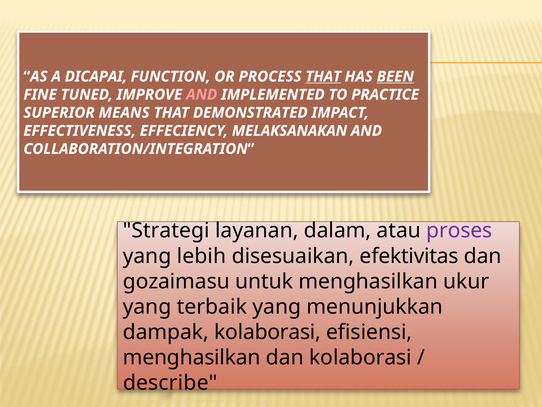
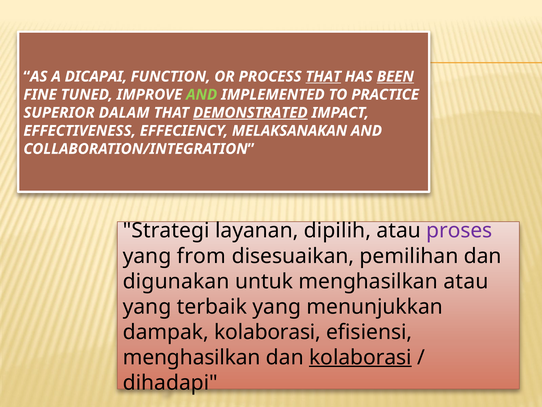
AND at (202, 95) colour: pink -> light green
MEANS: MEANS -> DALAM
DEMONSTRATED underline: none -> present
dalam: dalam -> dipilih
lebih: lebih -> from
efektivitas: efektivitas -> pemilihan
gozaimasu: gozaimasu -> digunakan
menghasilkan ukur: ukur -> atau
kolaborasi at (360, 357) underline: none -> present
describe: describe -> dihadapi
